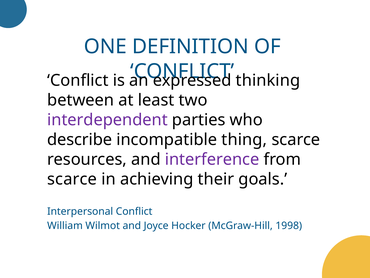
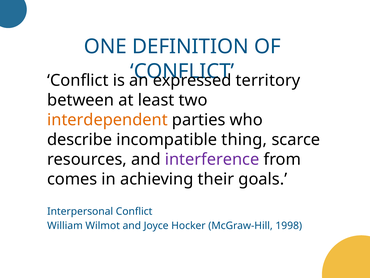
thinking: thinking -> territory
interdependent colour: purple -> orange
scarce at (72, 179): scarce -> comes
